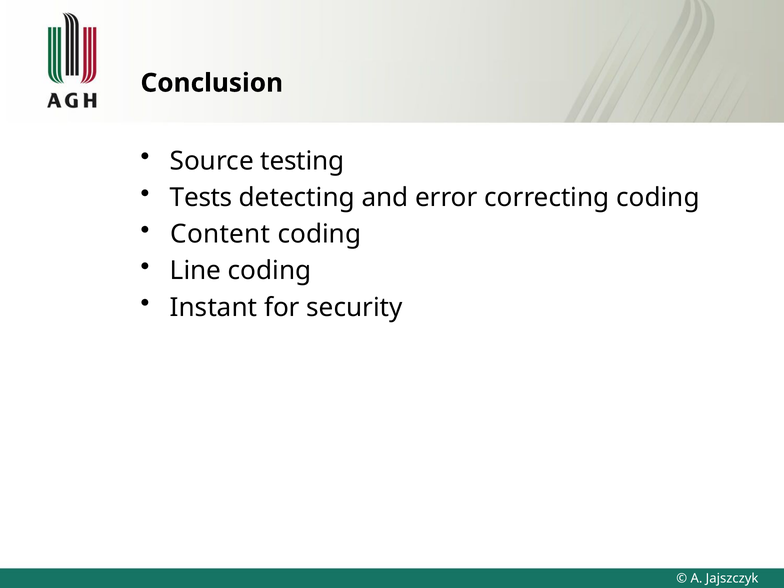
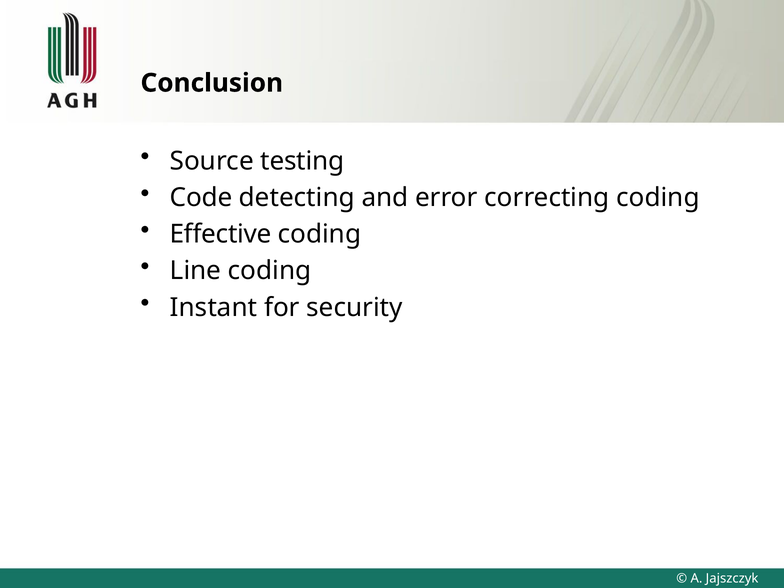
Tests: Tests -> Code
Content: Content -> Effective
